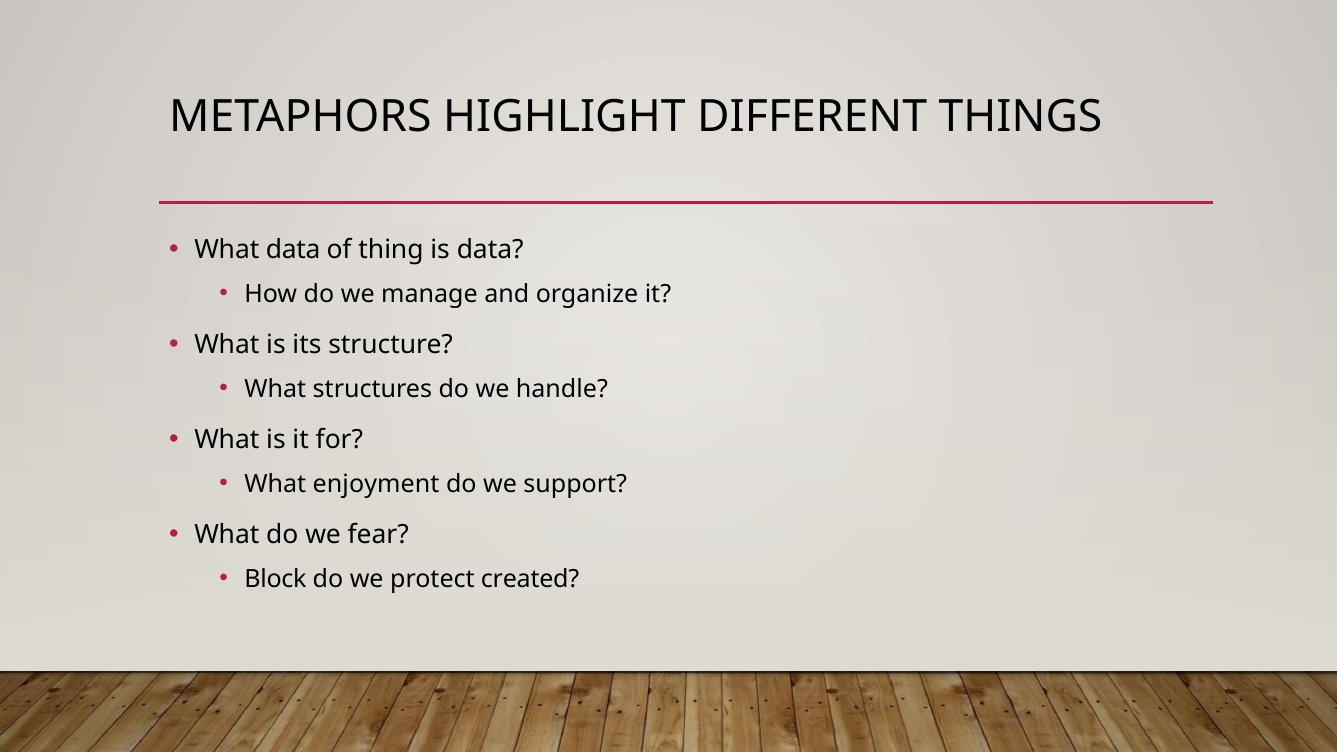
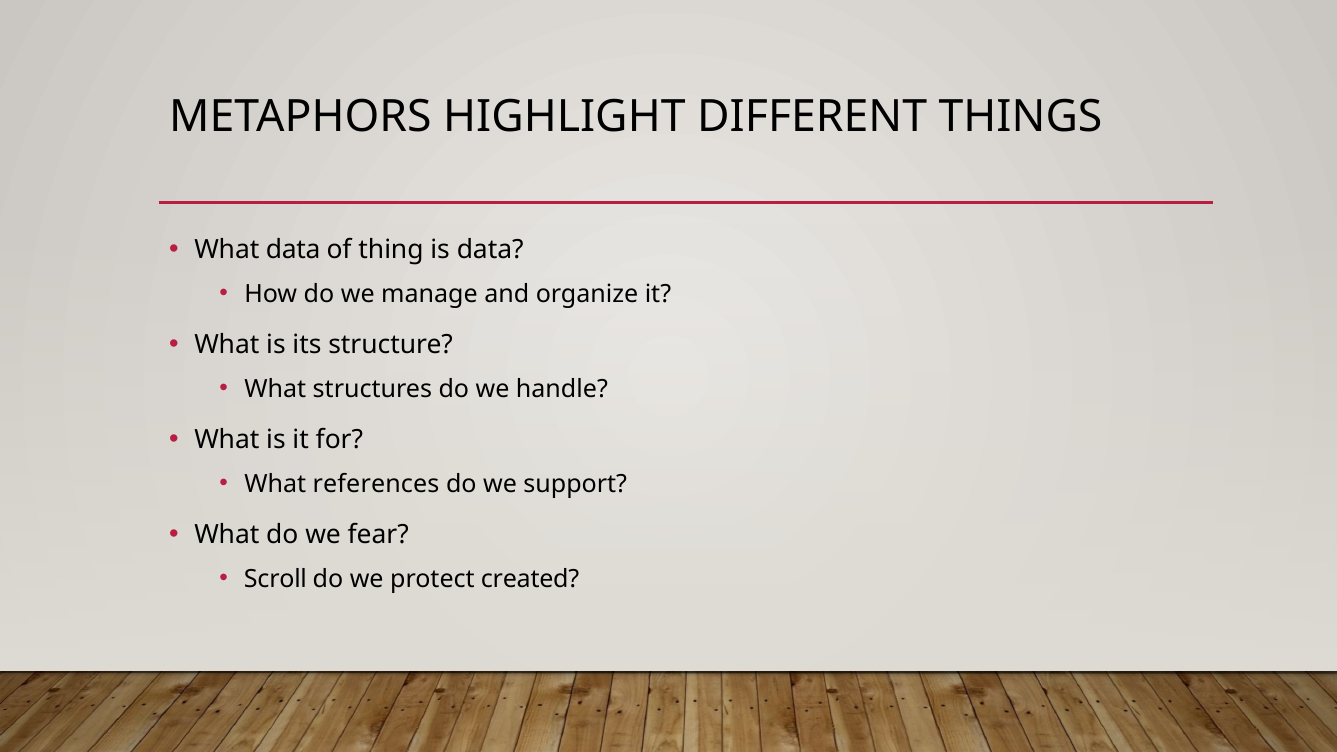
enjoyment: enjoyment -> references
Block: Block -> Scroll
